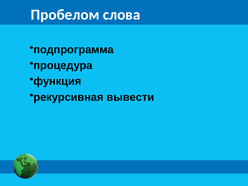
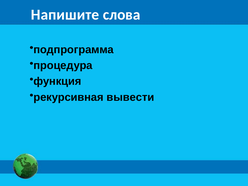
Пробелом: Пробелом -> Напишите
